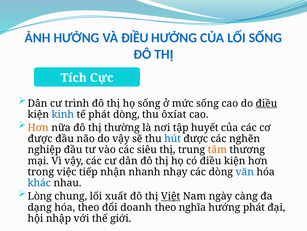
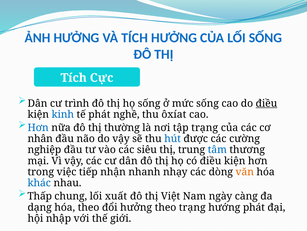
VÀ ĐIỀU: ĐIỀU -> TÍCH
phát dòng: dòng -> nghề
Hơn at (38, 127) colour: orange -> blue
tập huyết: huyết -> trạng
được at (40, 138): được -> nhân
nghẽn: nghẽn -> cường
tâm colour: orange -> blue
văn colour: blue -> orange
Lòng: Lòng -> Thấp
Việt underline: present -> none
đổi doanh: doanh -> hưởng
theo nghĩa: nghĩa -> trạng
